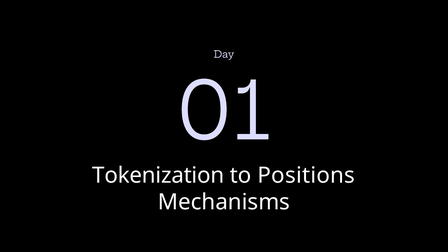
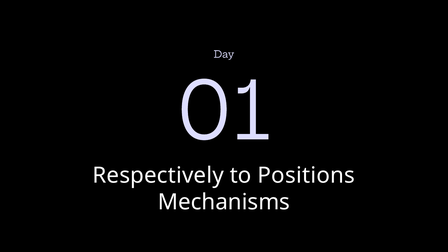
Tokenization: Tokenization -> Respectively
